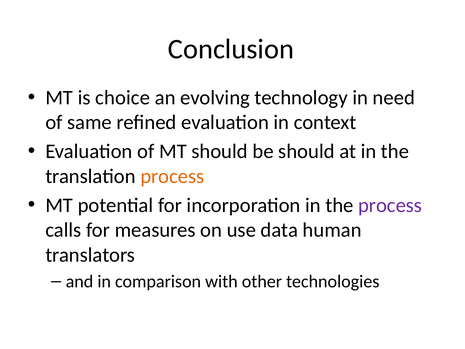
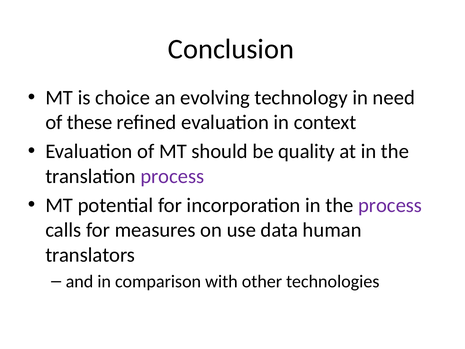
same: same -> these
be should: should -> quality
process at (172, 176) colour: orange -> purple
